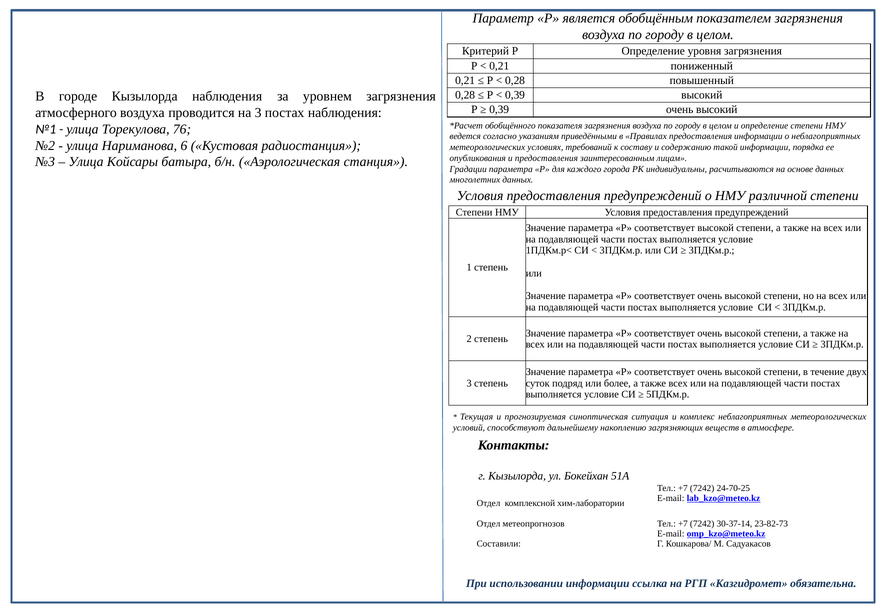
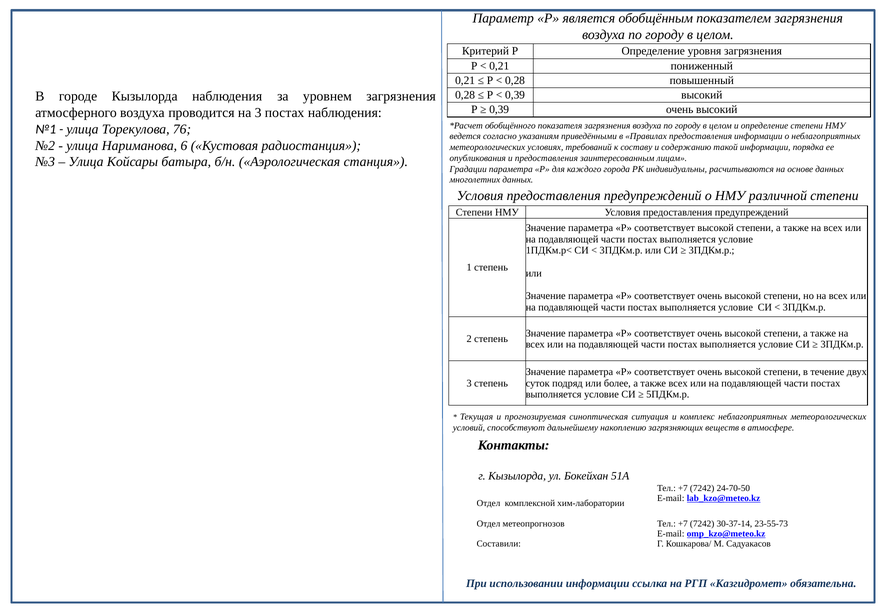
24-70-25: 24-70-25 -> 24-70-50
23-82-73: 23-82-73 -> 23-55-73
